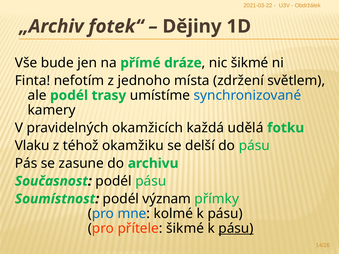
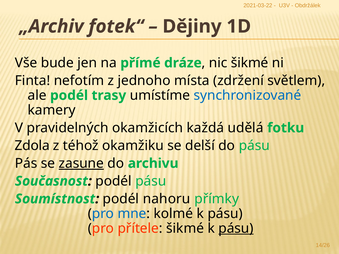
Vlaku: Vlaku -> Zdola
zasune underline: none -> present
význam: význam -> nahoru
